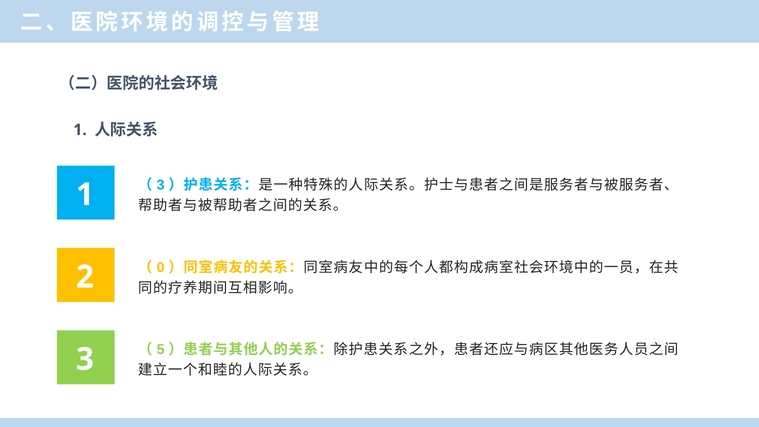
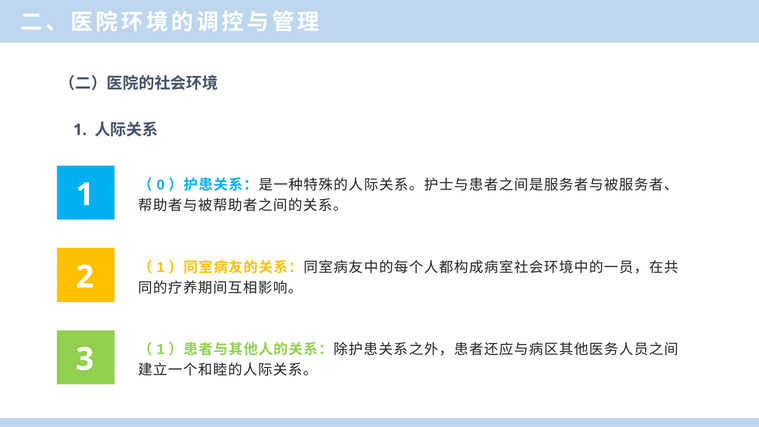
3 at (161, 185): 3 -> 0
0 at (161, 267): 0 -> 1
5 at (161, 350): 5 -> 1
